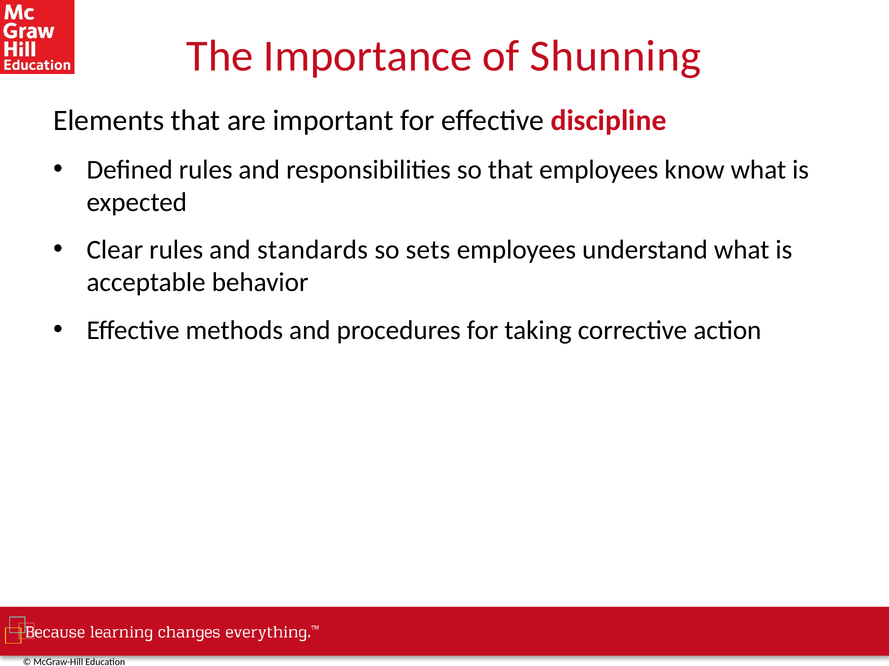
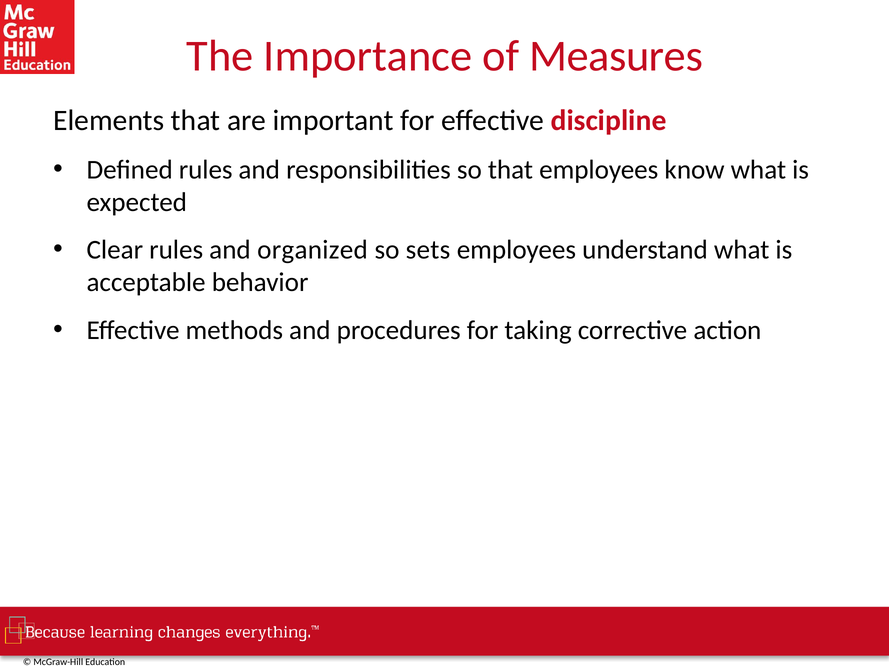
Shunning: Shunning -> Measures
standards: standards -> organized
